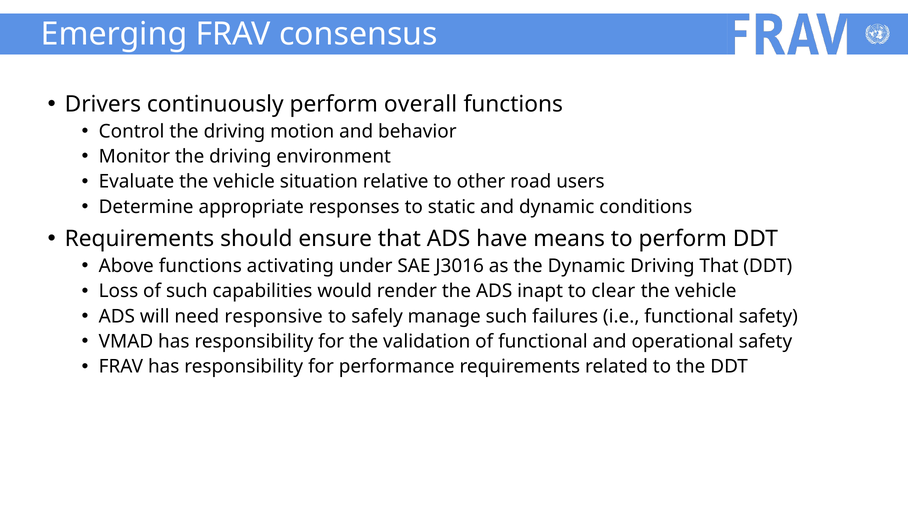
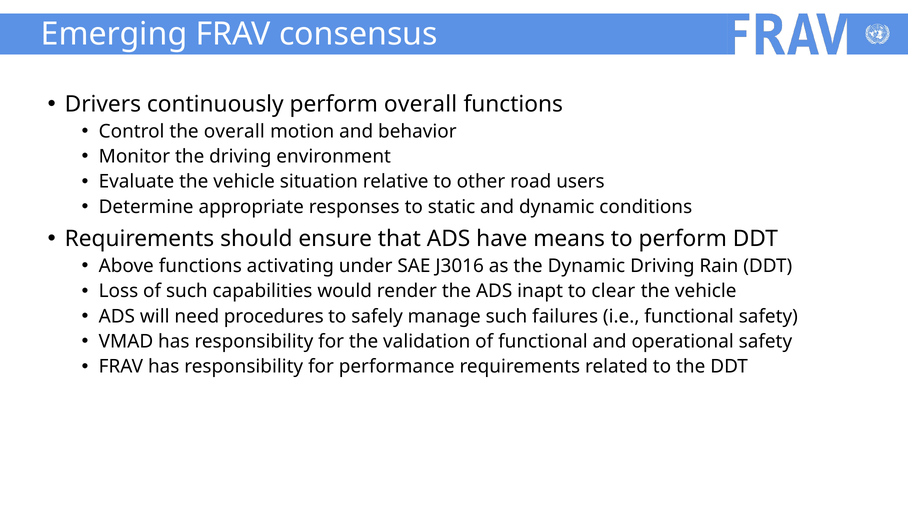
Control the driving: driving -> overall
Driving That: That -> Rain
responsive: responsive -> procedures
